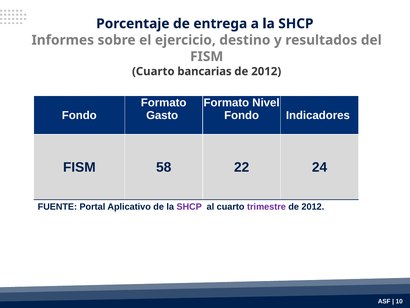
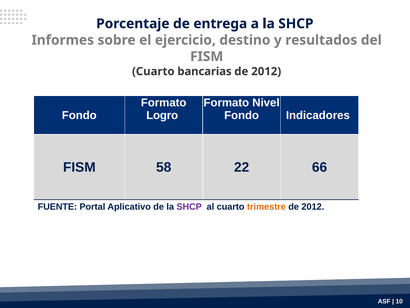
Gasto: Gasto -> Logro
24: 24 -> 66
trimestre colour: purple -> orange
